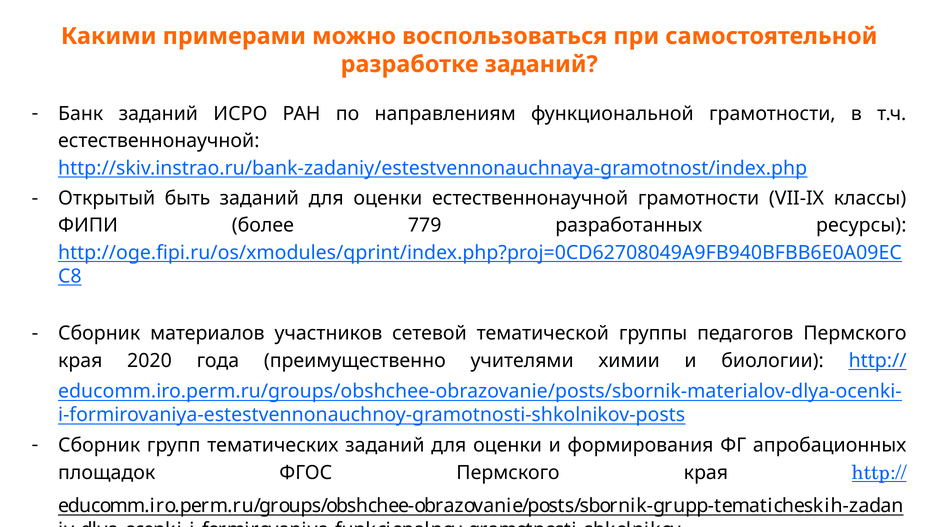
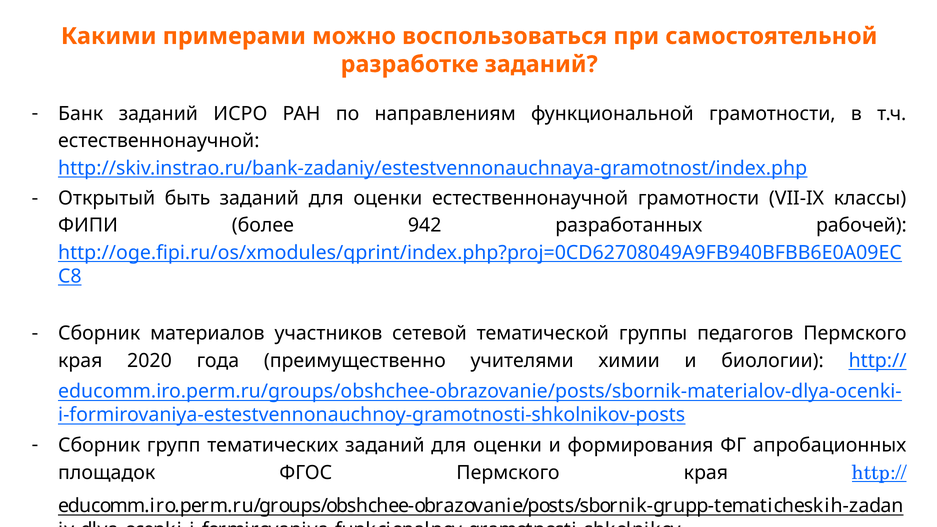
779: 779 -> 942
ресурсы: ресурсы -> рабочей
